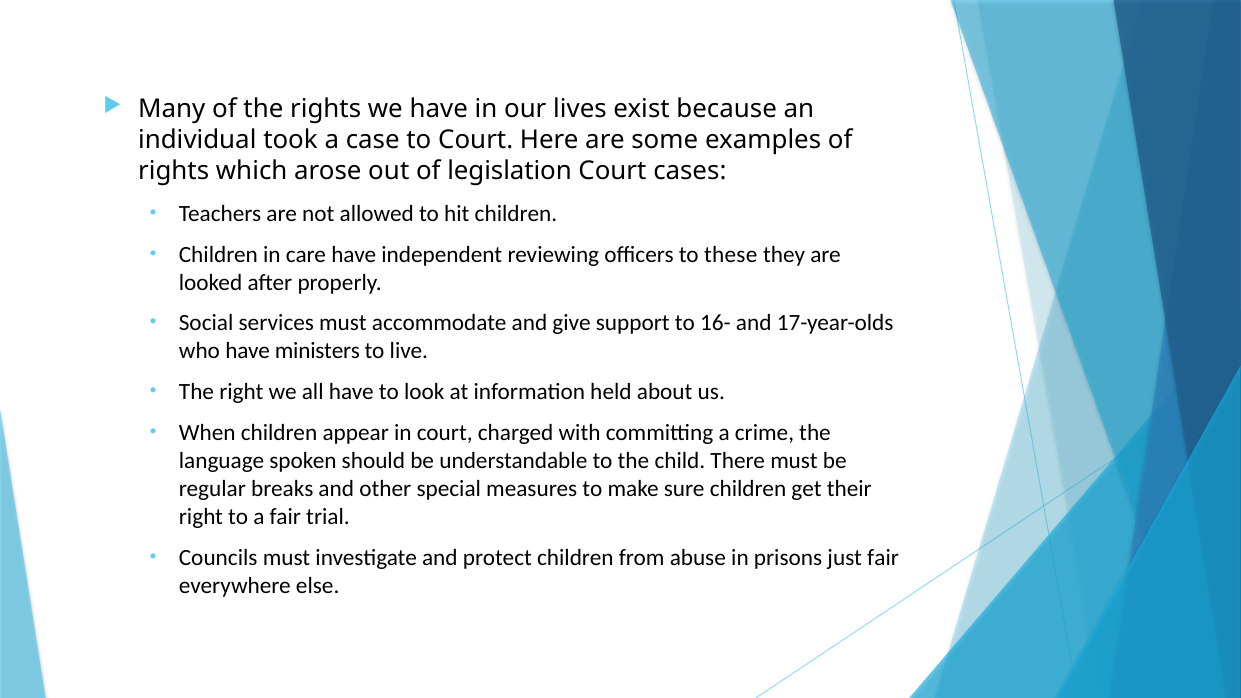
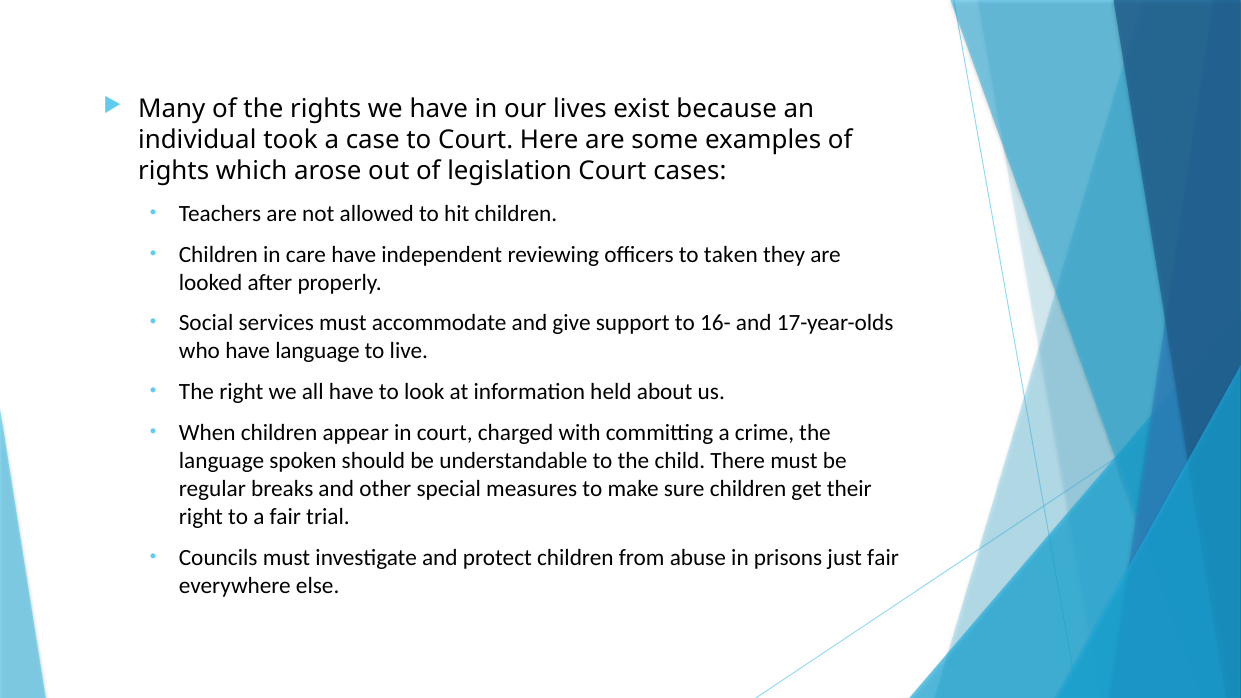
these: these -> taken
have ministers: ministers -> language
